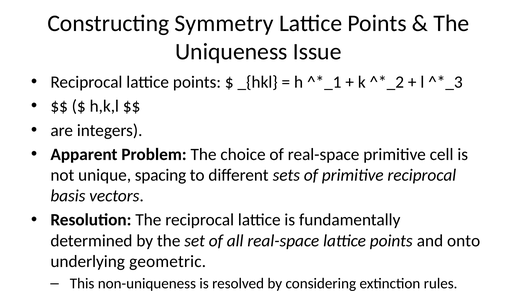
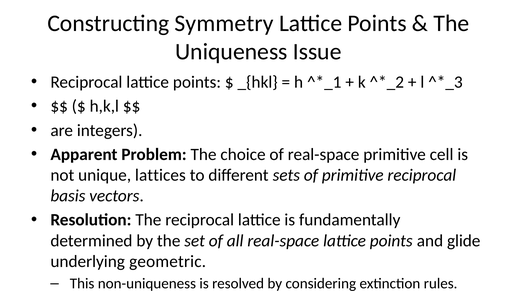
spacing: spacing -> lattices
onto: onto -> glide
